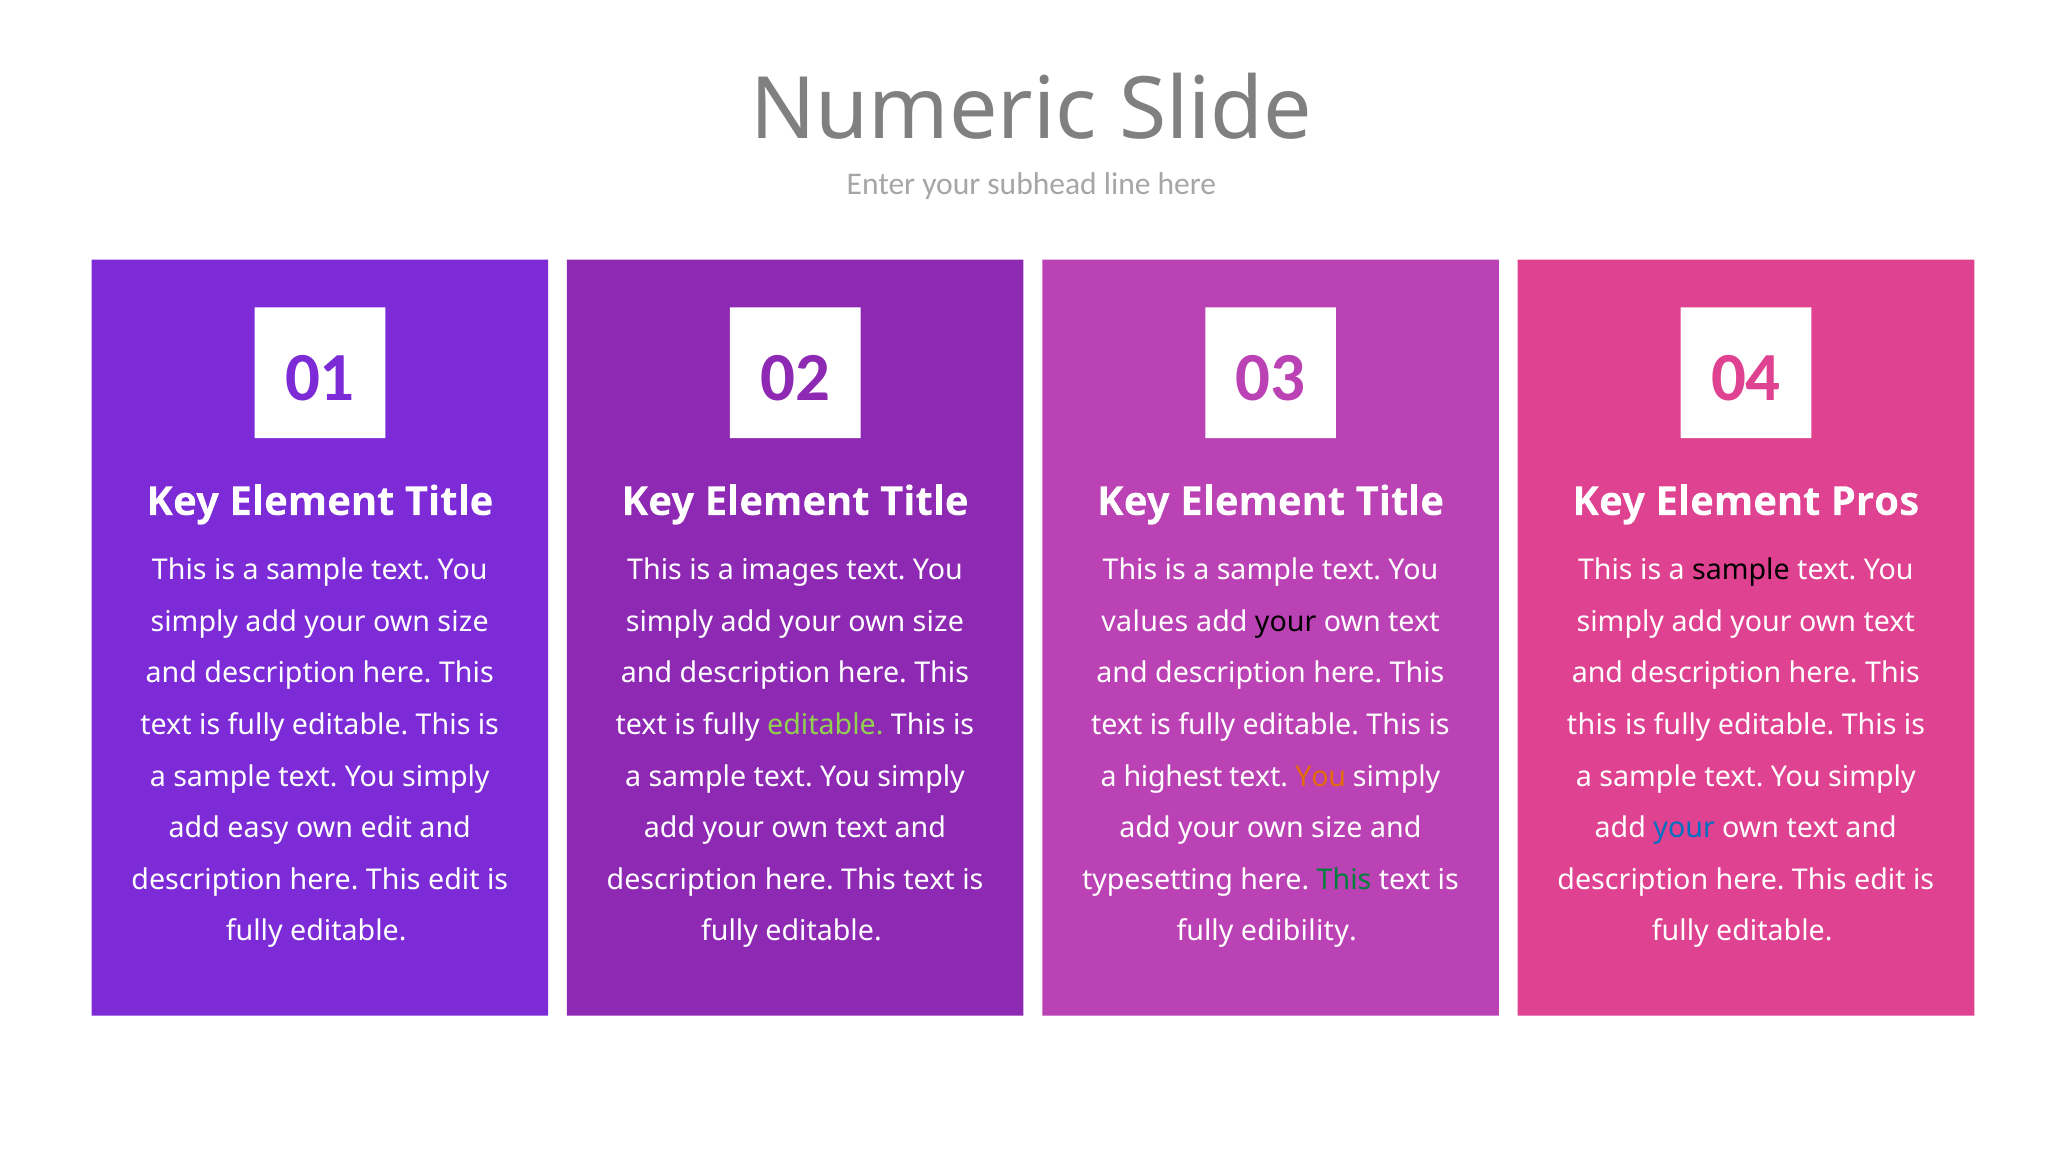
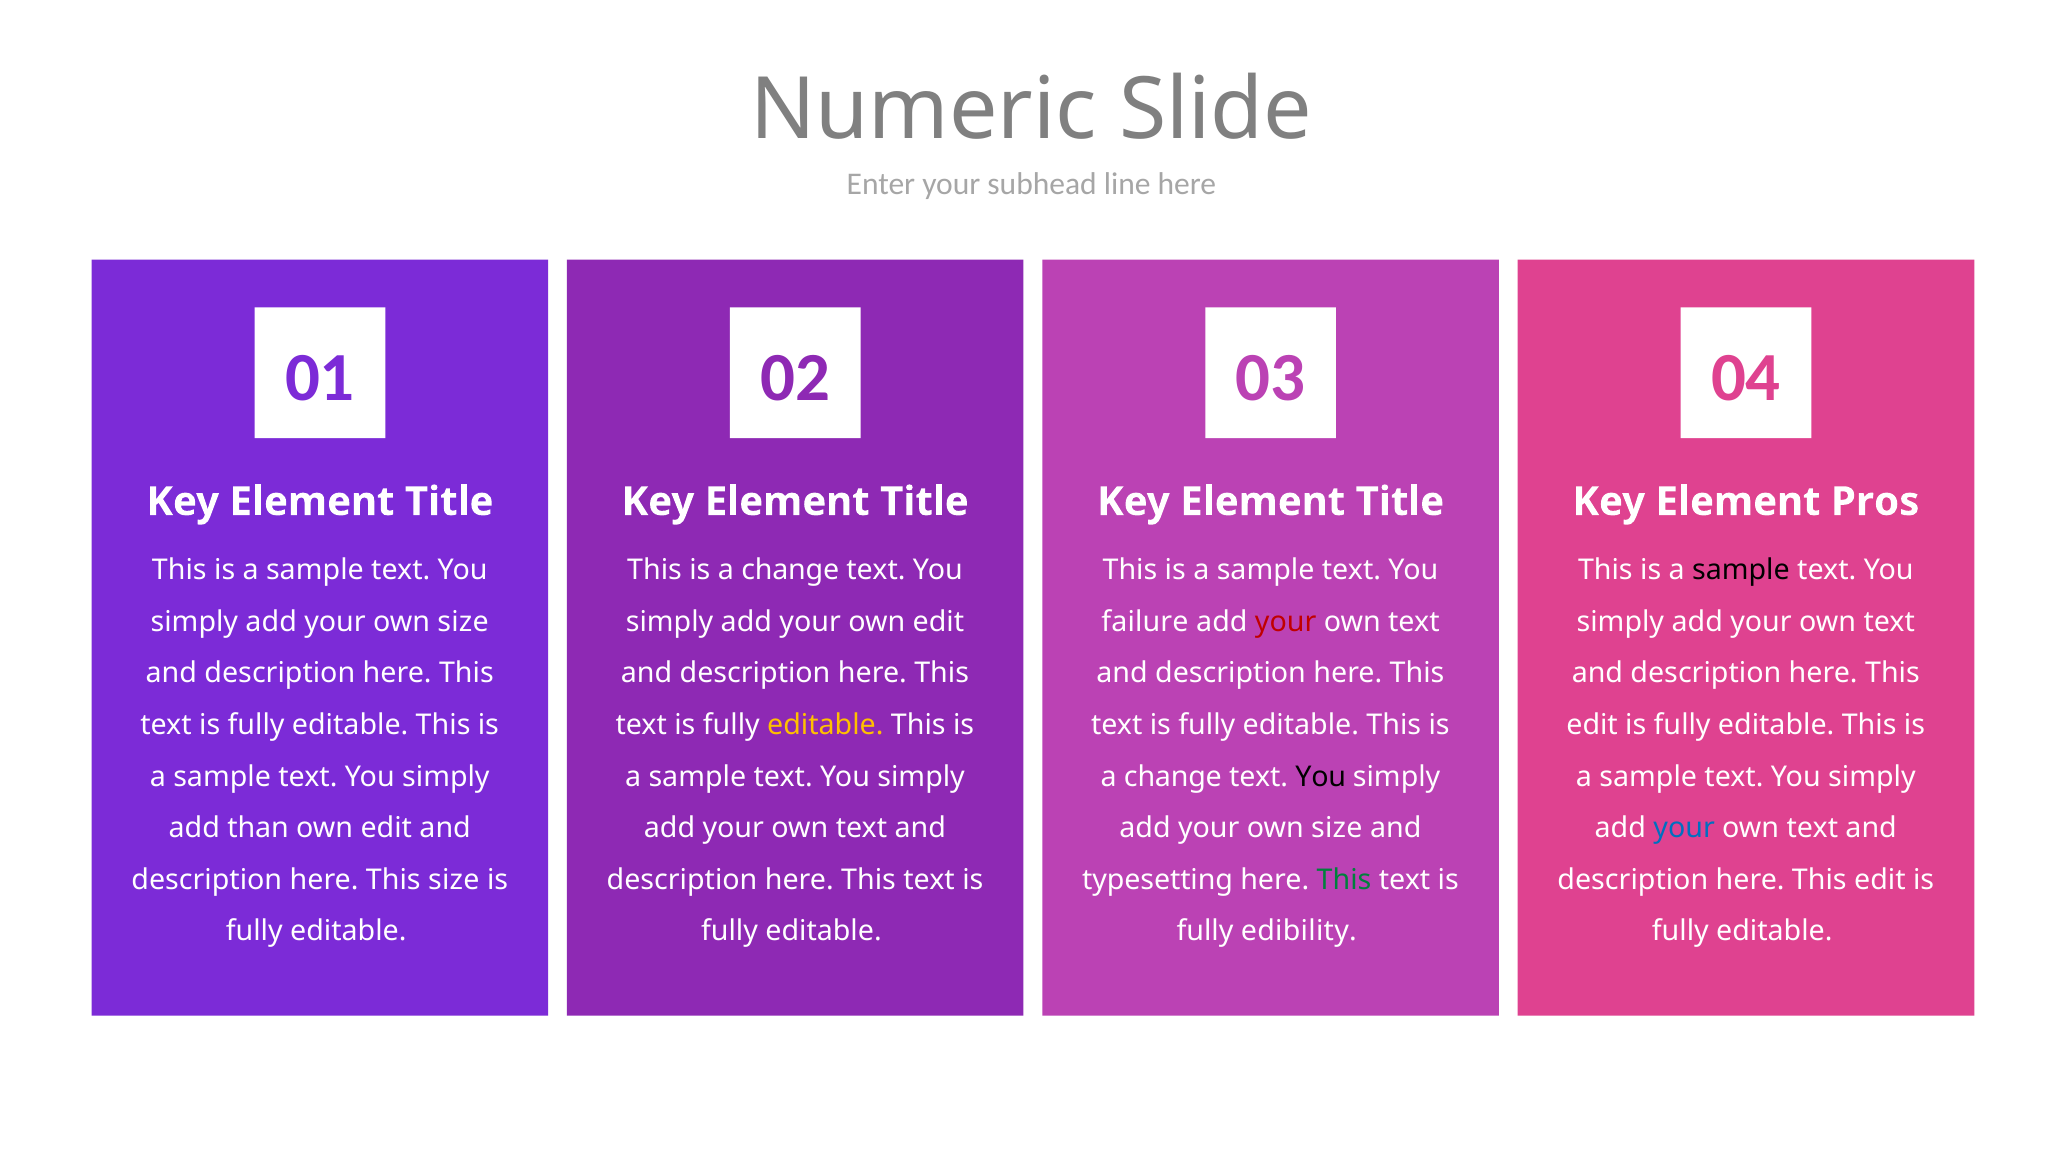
images at (790, 570): images -> change
size at (938, 622): size -> edit
values: values -> failure
your at (1286, 622) colour: black -> red
editable at (825, 725) colour: light green -> yellow
this at (1592, 725): this -> edit
highest at (1173, 777): highest -> change
You at (1321, 777) colour: orange -> black
easy: easy -> than
edit at (454, 880): edit -> size
